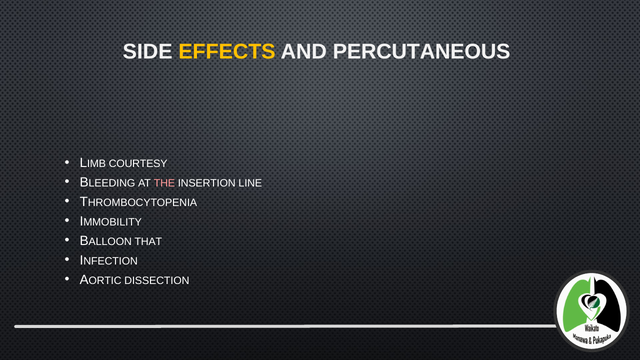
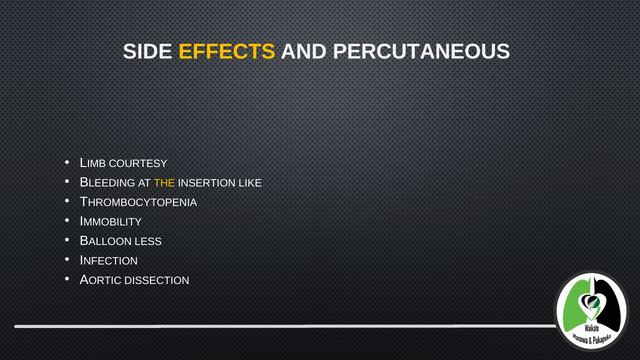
THE colour: pink -> yellow
LINE: LINE -> LIKE
THAT: THAT -> LESS
